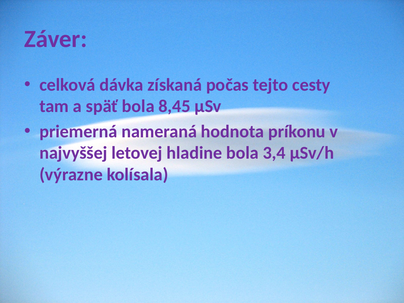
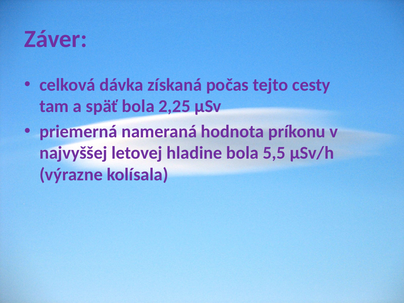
8,45: 8,45 -> 2,25
3,4: 3,4 -> 5,5
